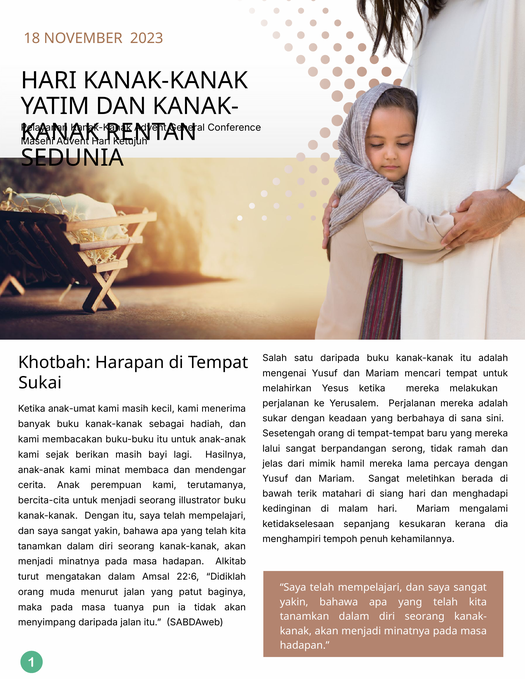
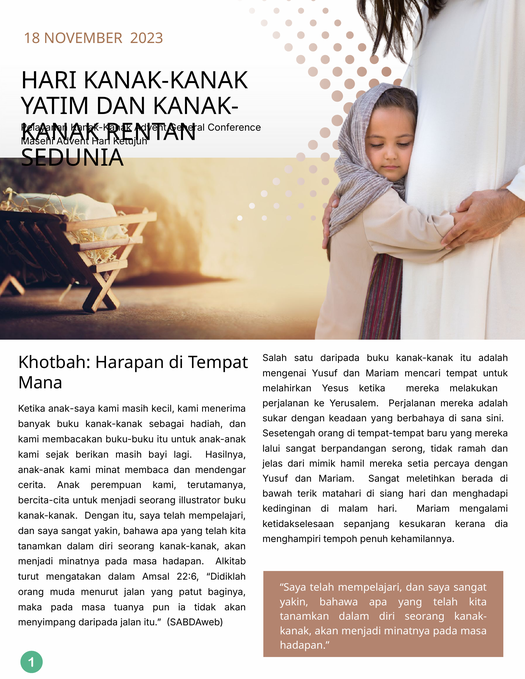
Sukai: Sukai -> Mana
anak-umat: anak-umat -> anak-saya
lama: lama -> setia
